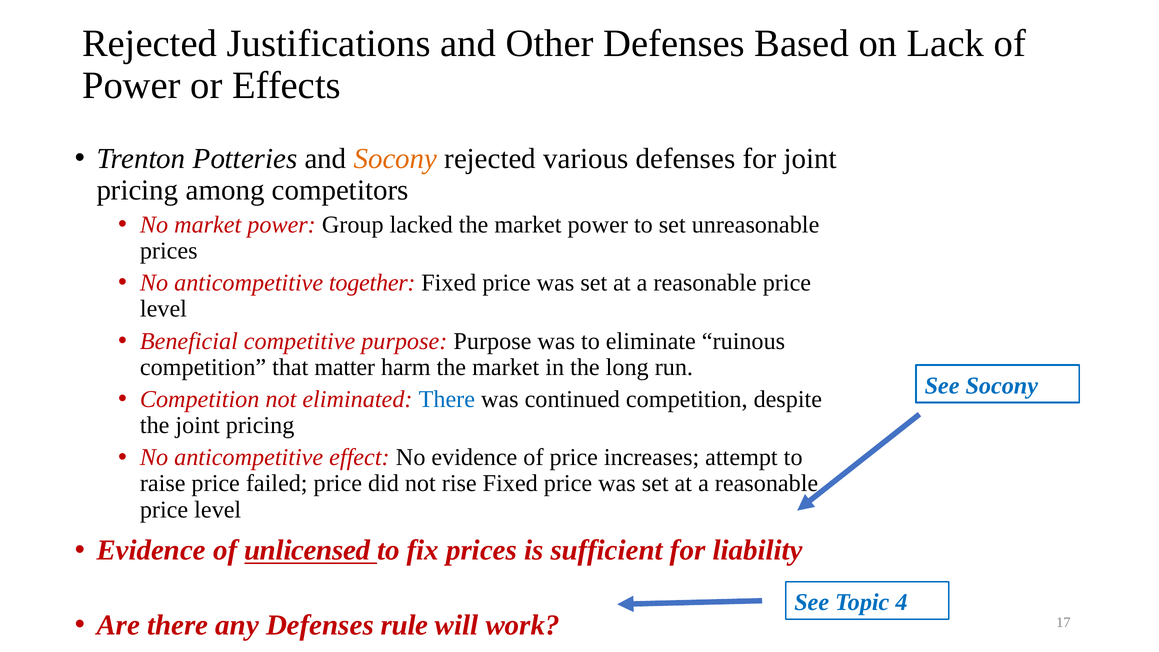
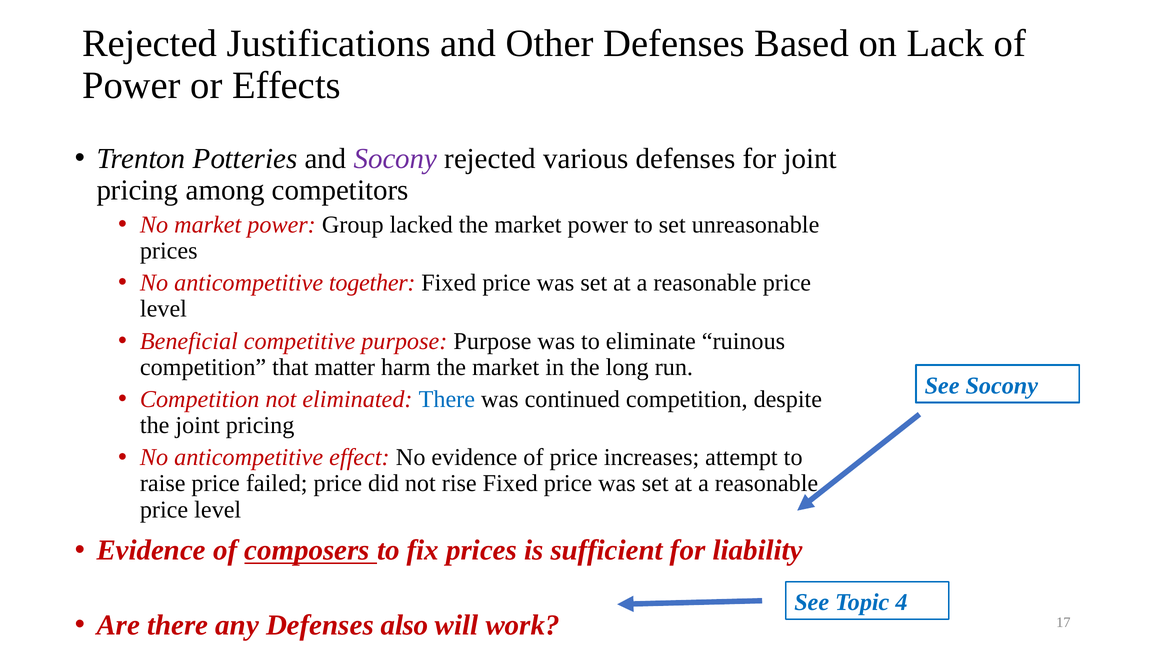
Socony at (395, 159) colour: orange -> purple
unlicensed: unlicensed -> composers
rule: rule -> also
